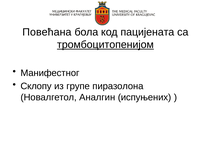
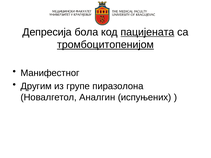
Повећана: Повећана -> Депресија
пацијената underline: none -> present
Склопу: Склопу -> Другим
